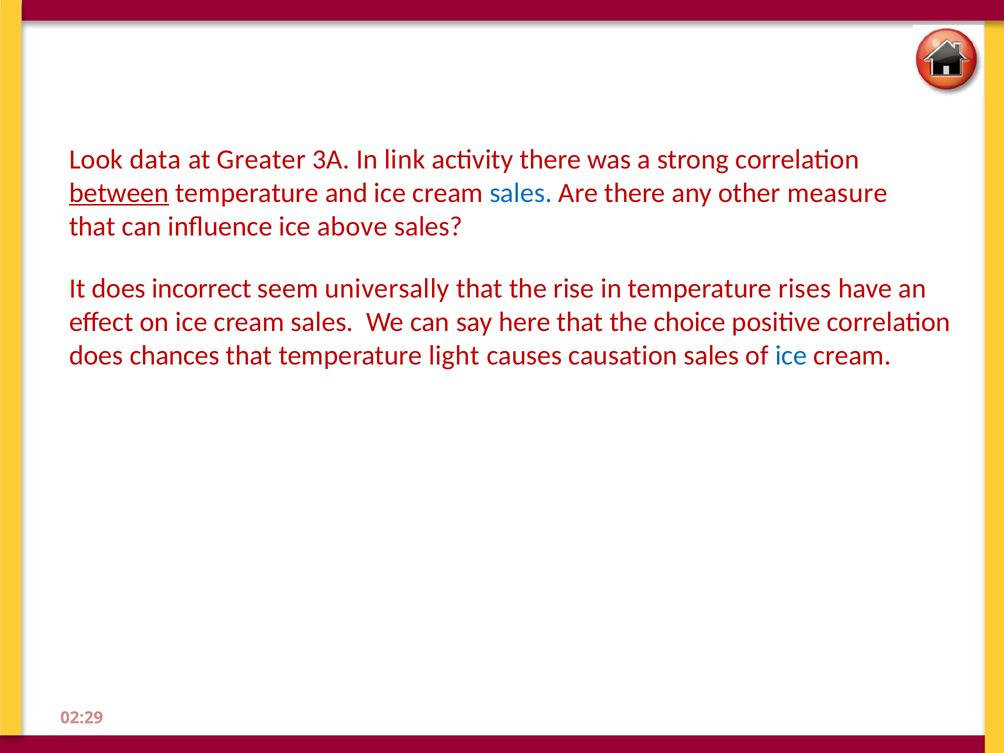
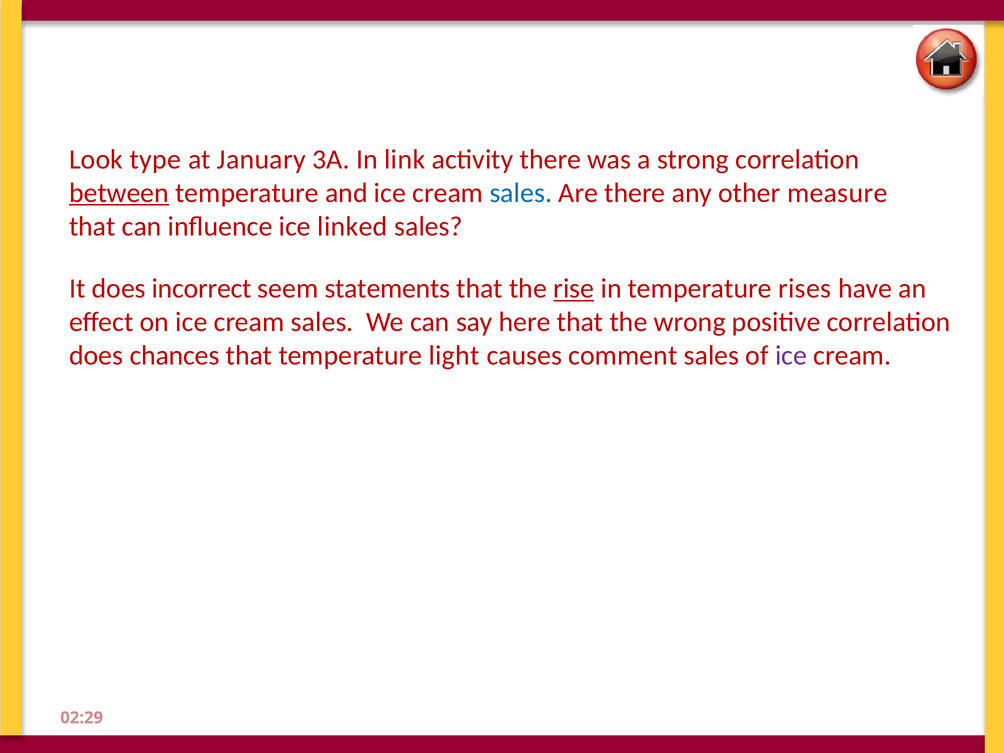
data: data -> type
Greater: Greater -> January
above: above -> linked
universally: universally -> statements
rise underline: none -> present
choice: choice -> wrong
causation: causation -> comment
ice at (791, 356) colour: blue -> purple
